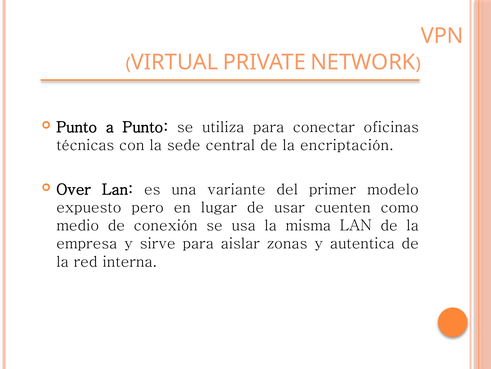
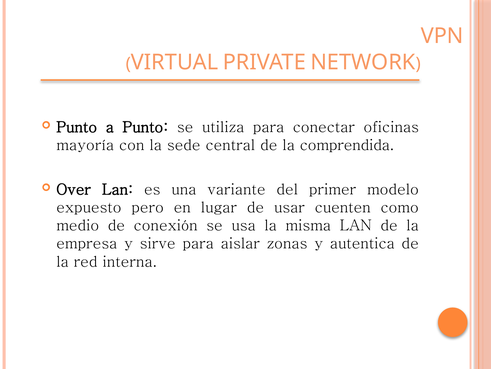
técnicas: técnicas -> mayoría
encriptación: encriptación -> comprendida
